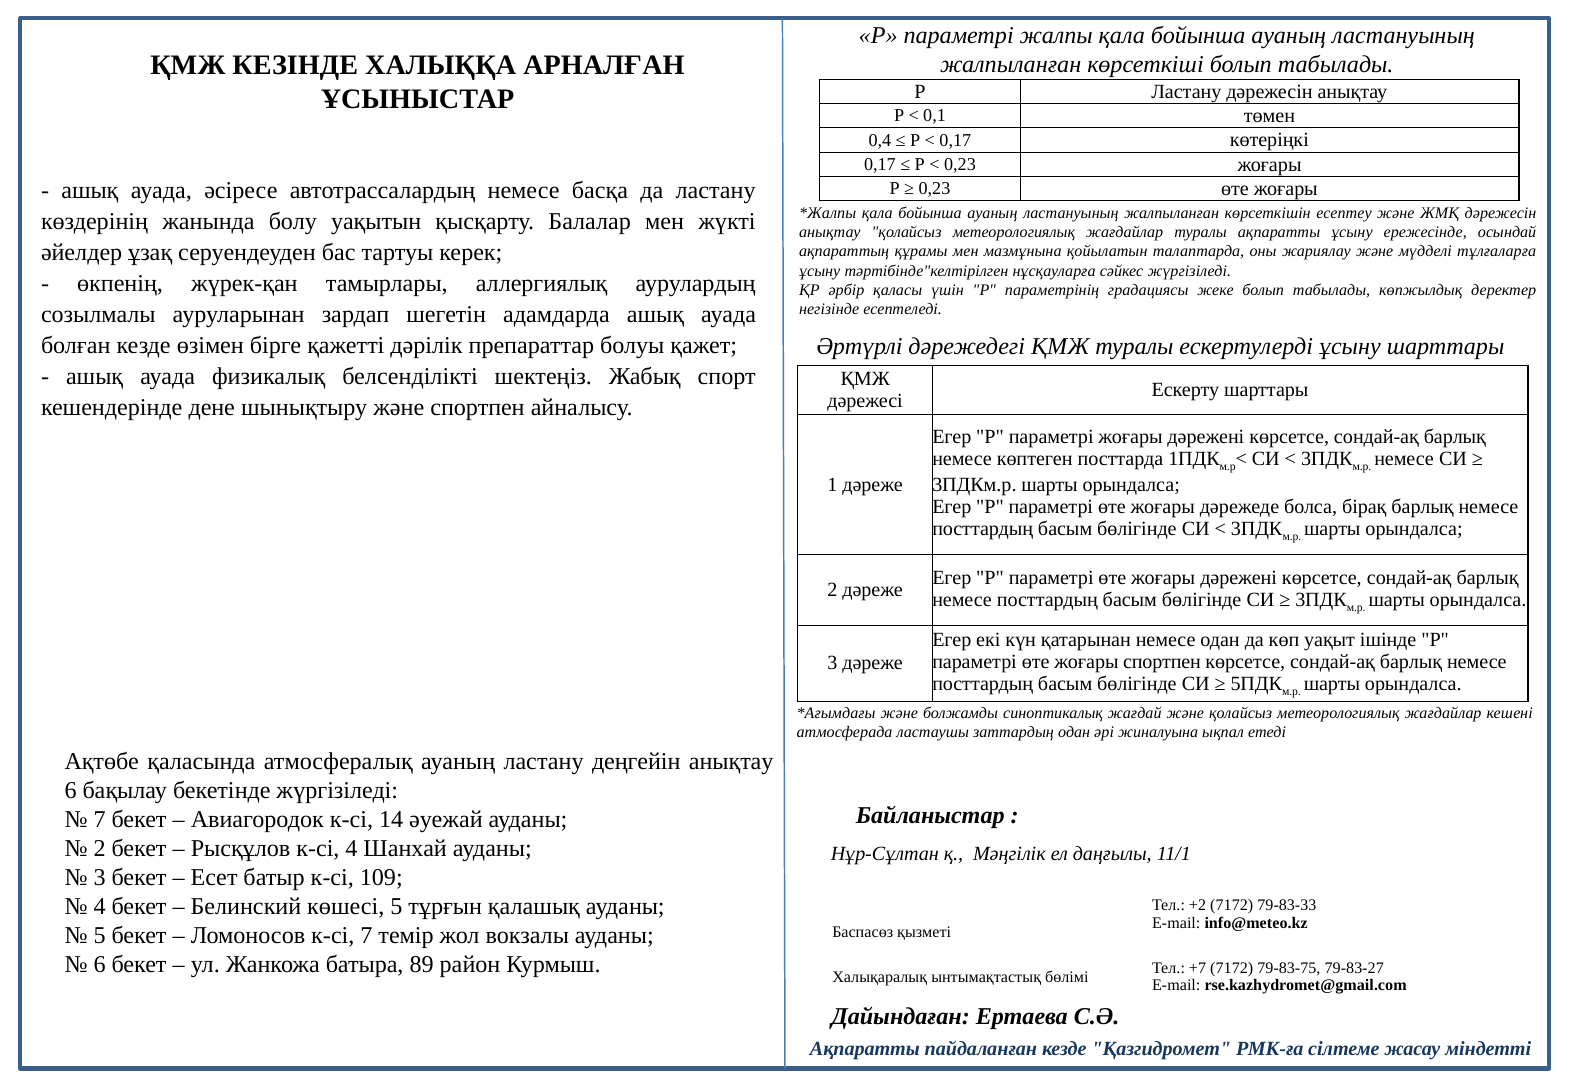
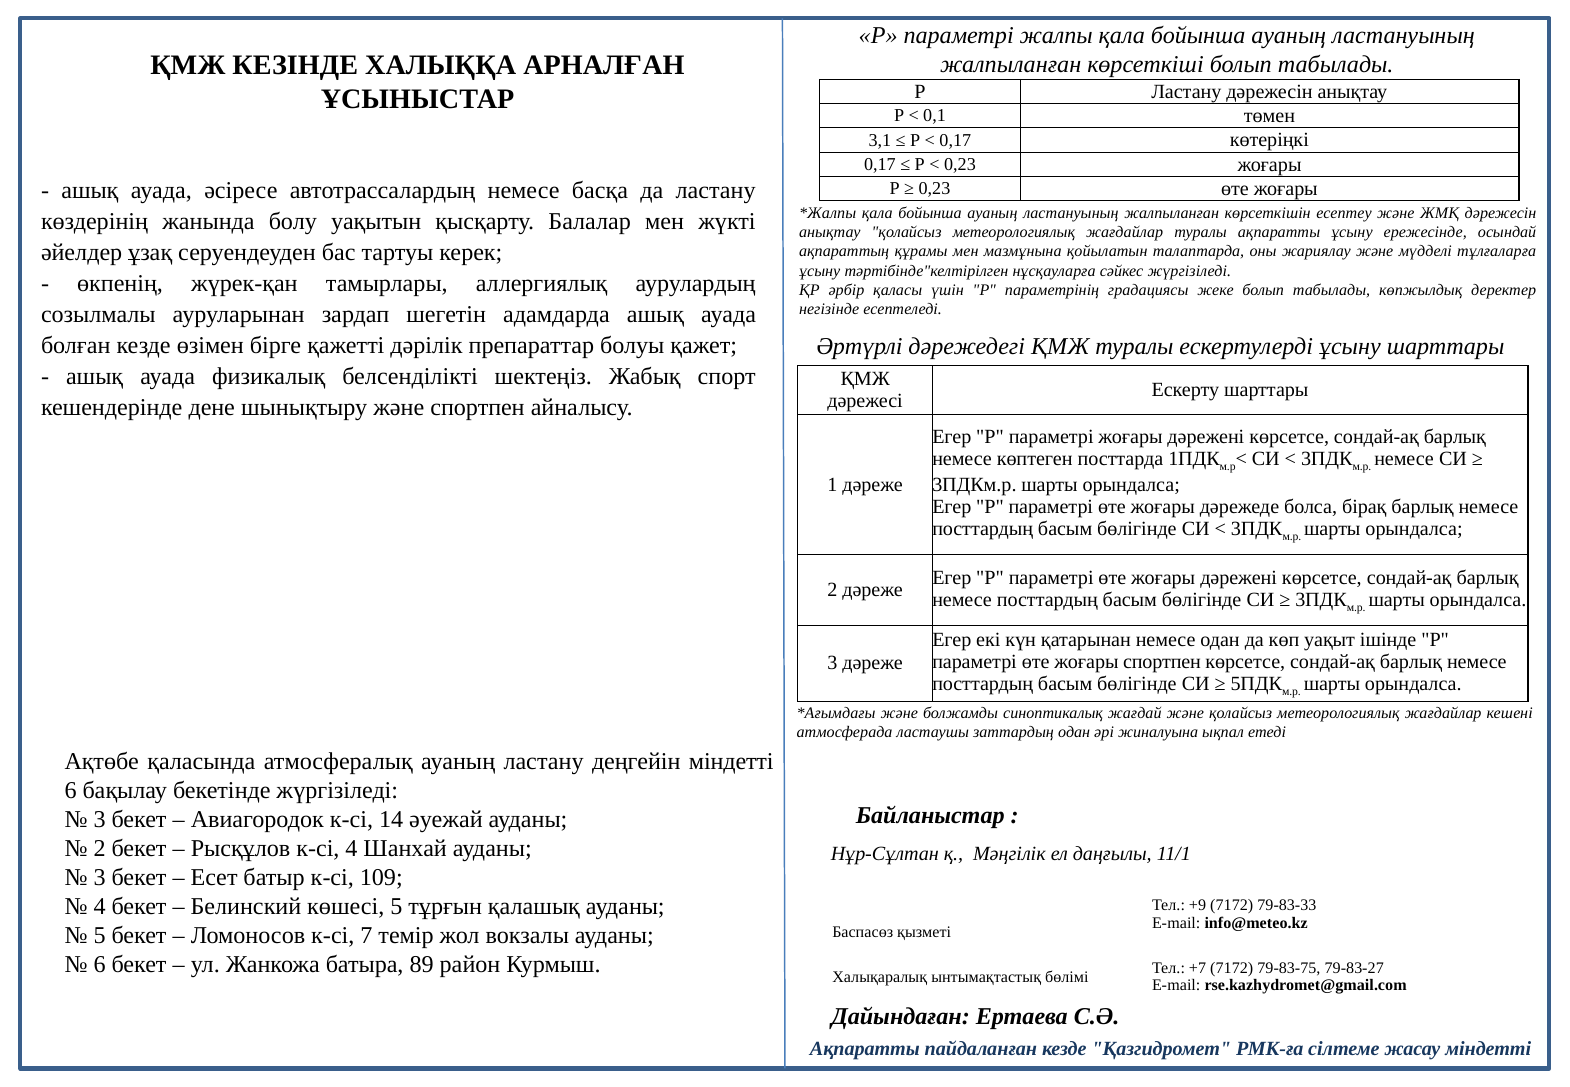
0,4: 0,4 -> 3,1
деңгейін анықтау: анықтау -> міндетті
7 at (100, 820): 7 -> 3
+2: +2 -> +9
